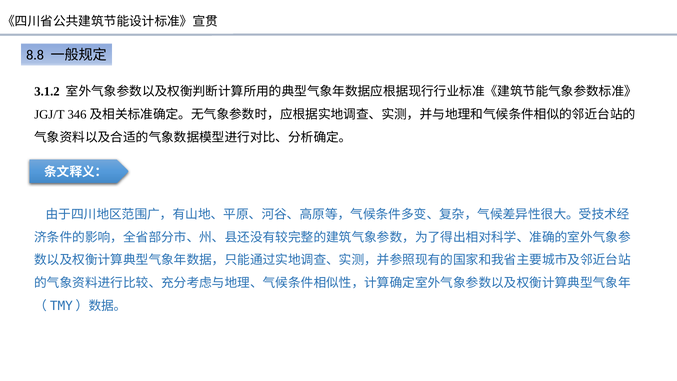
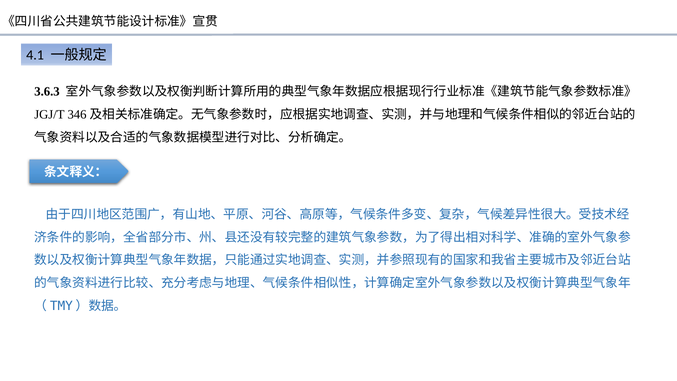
8.8: 8.8 -> 4.1
3.1.2: 3.1.2 -> 3.6.3
